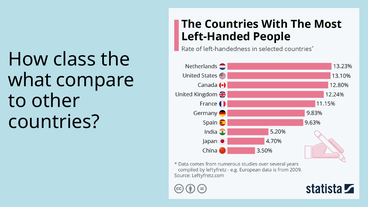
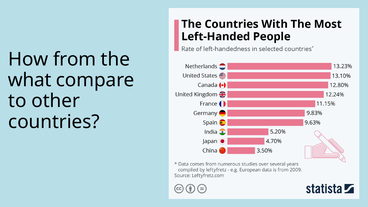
class: class -> from
